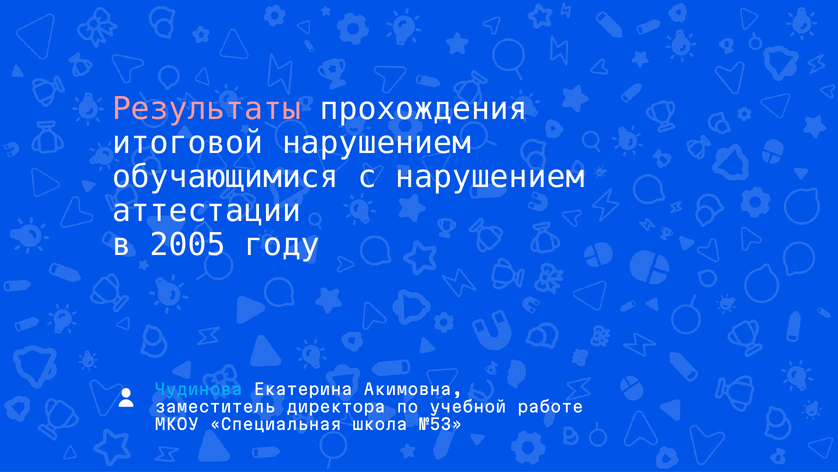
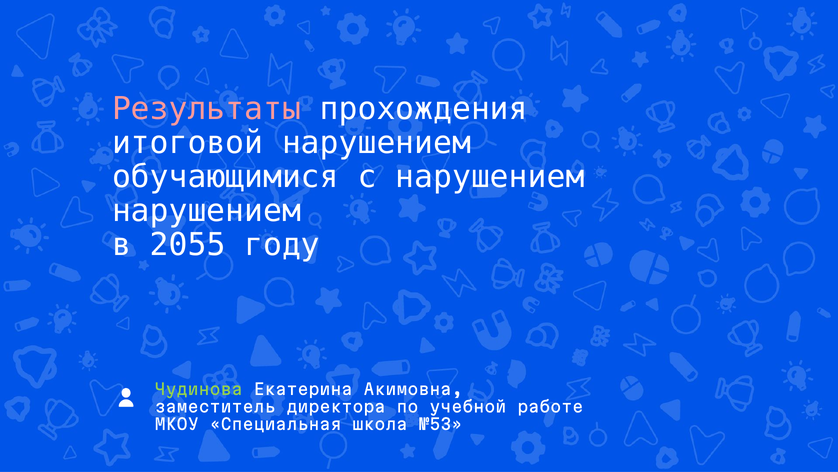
аттестации at (207, 211): аттестации -> нарушением
2005: 2005 -> 2055
Чудинова colour: light blue -> light green
